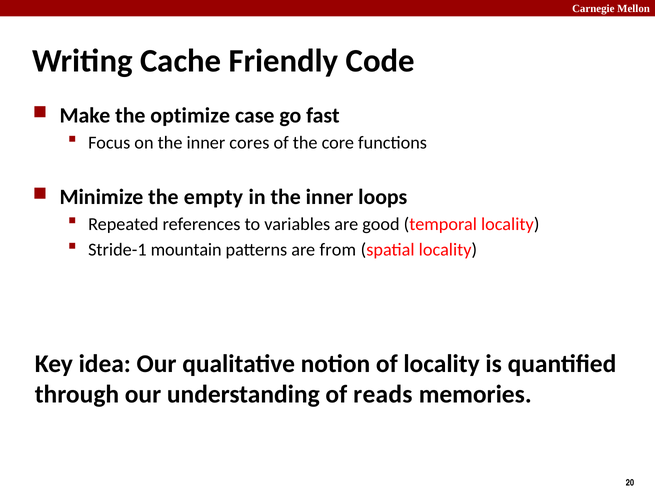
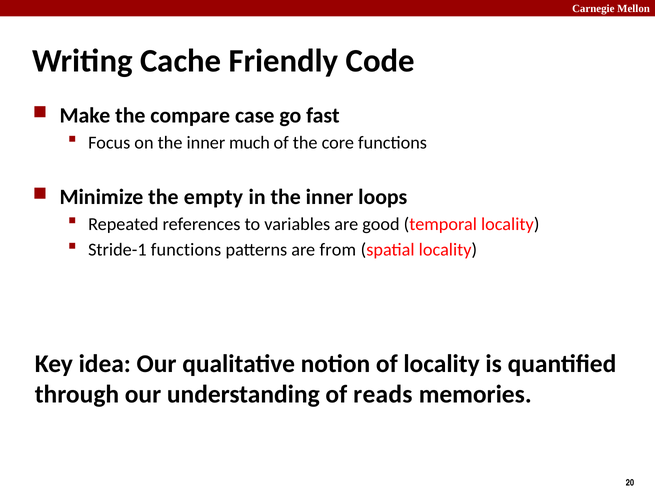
optimize: optimize -> compare
cores: cores -> much
Stride-1 mountain: mountain -> functions
